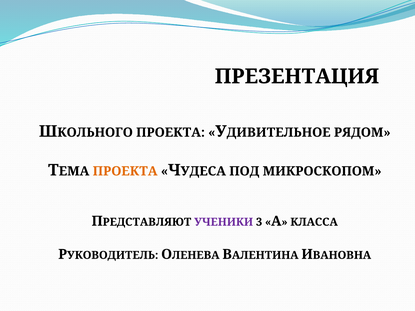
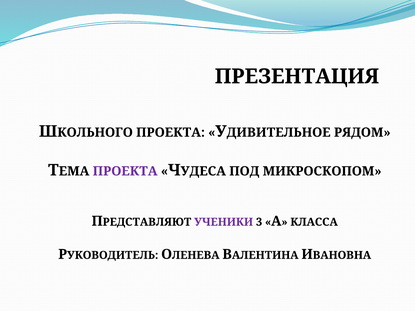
ПРОЕКТА at (125, 171) colour: orange -> purple
